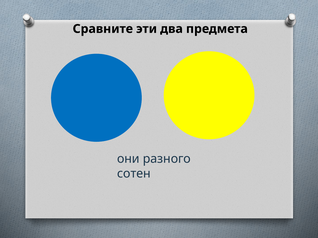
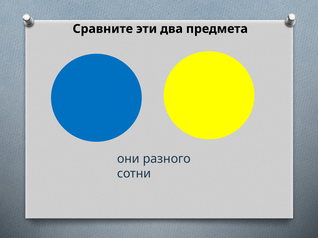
сотен: сотен -> сотни
